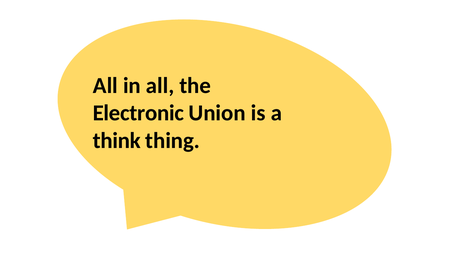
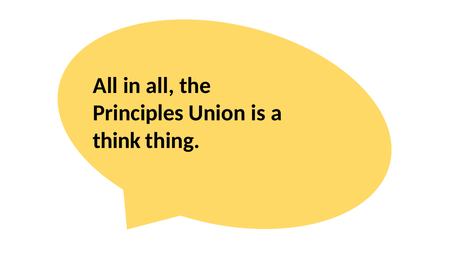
Electronic: Electronic -> Principles
